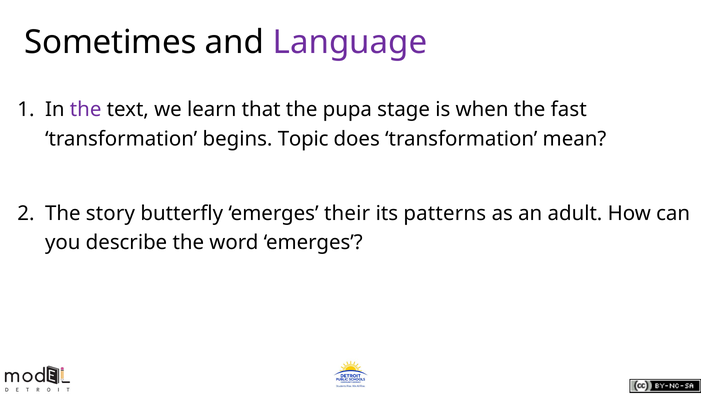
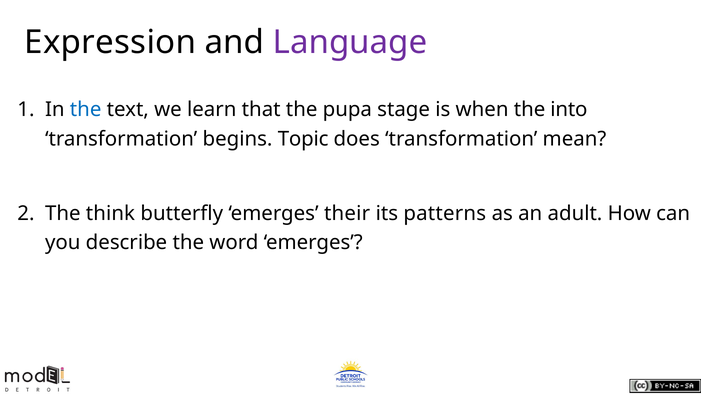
Sometimes: Sometimes -> Expression
the at (86, 110) colour: purple -> blue
fast: fast -> into
story: story -> think
